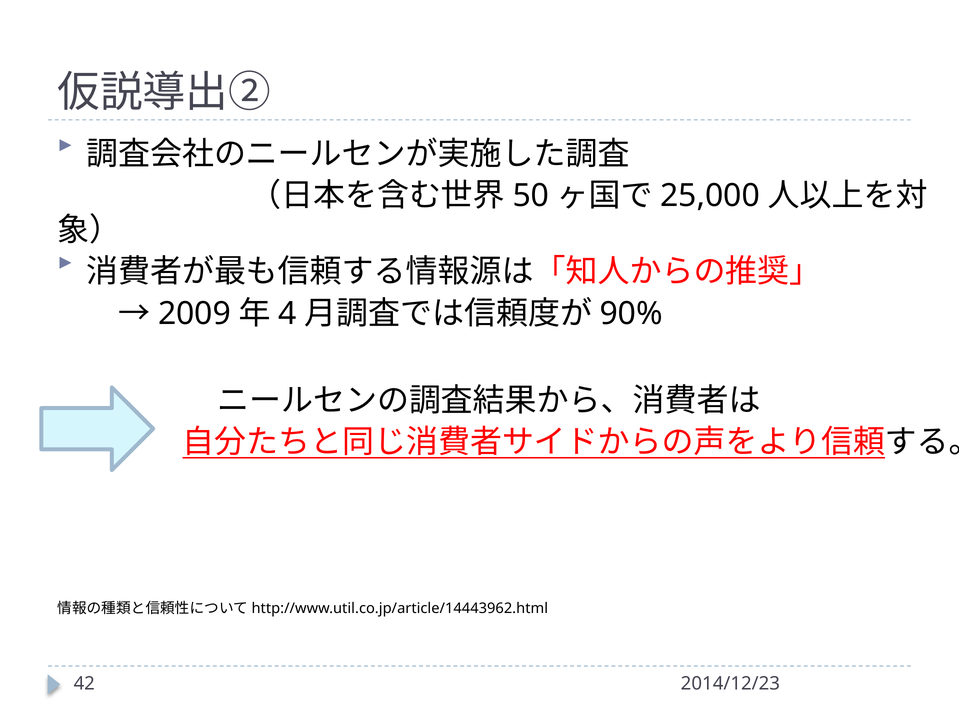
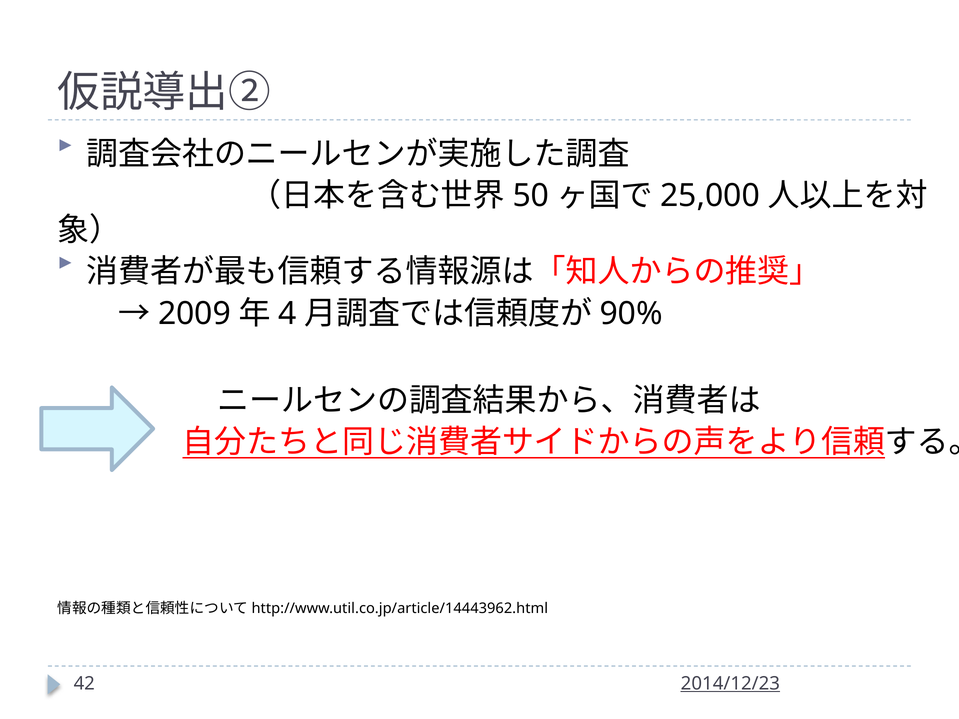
2014/12/23 underline: none -> present
